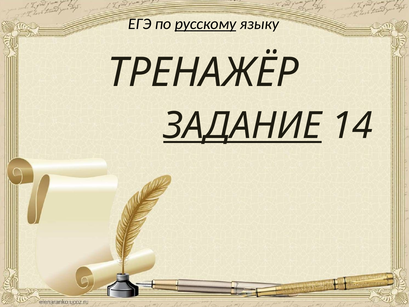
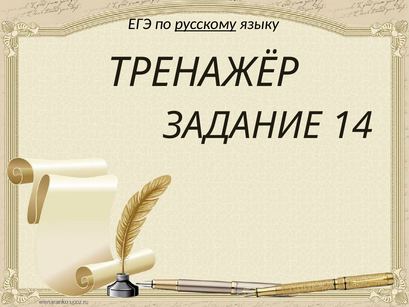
ЗАДАНИЕ underline: present -> none
